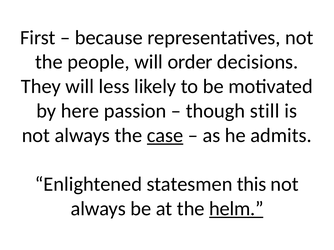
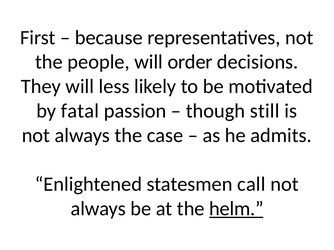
here: here -> fatal
case underline: present -> none
this: this -> call
